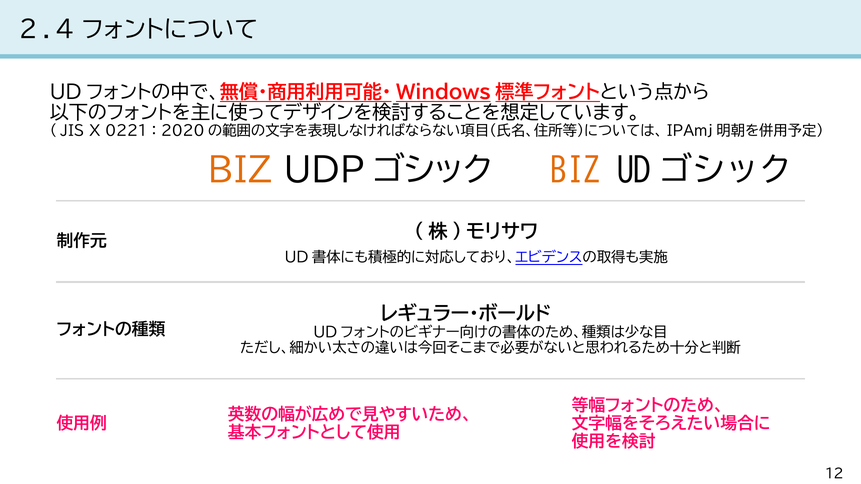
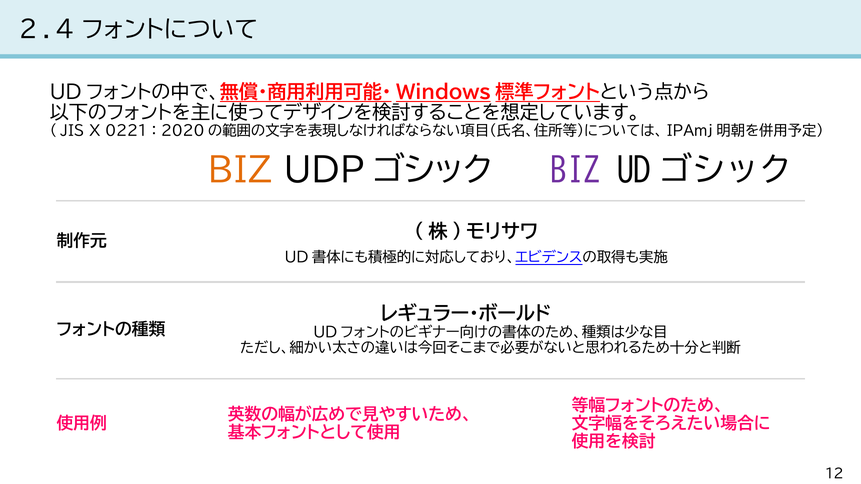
BIZ at (575, 171) colour: orange -> purple
